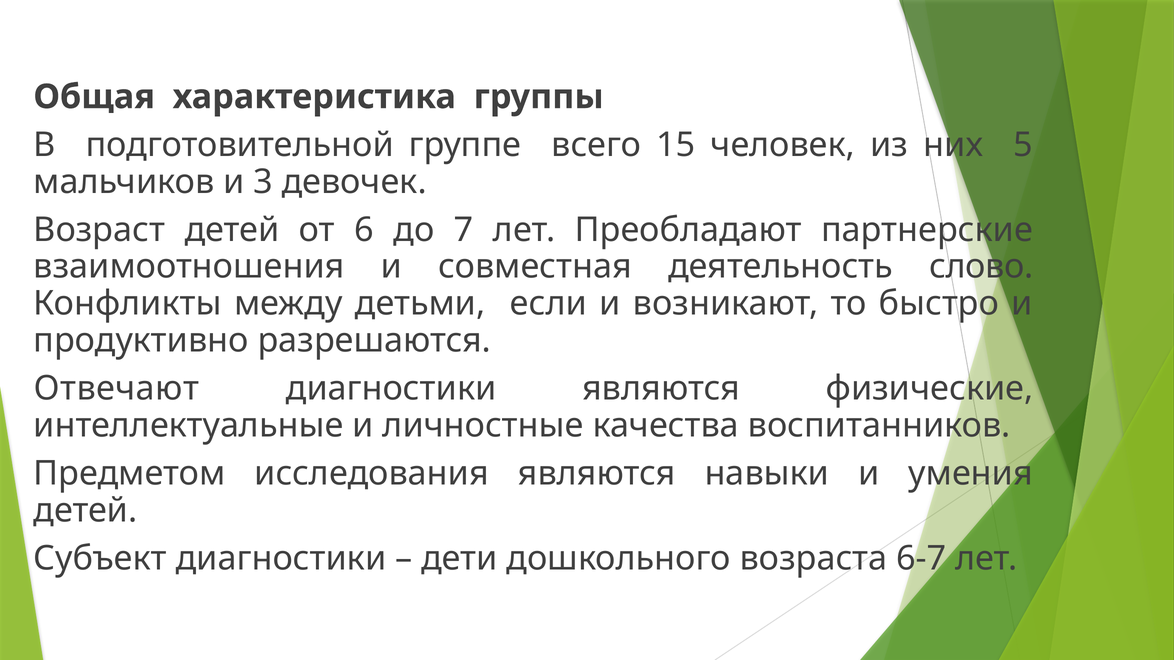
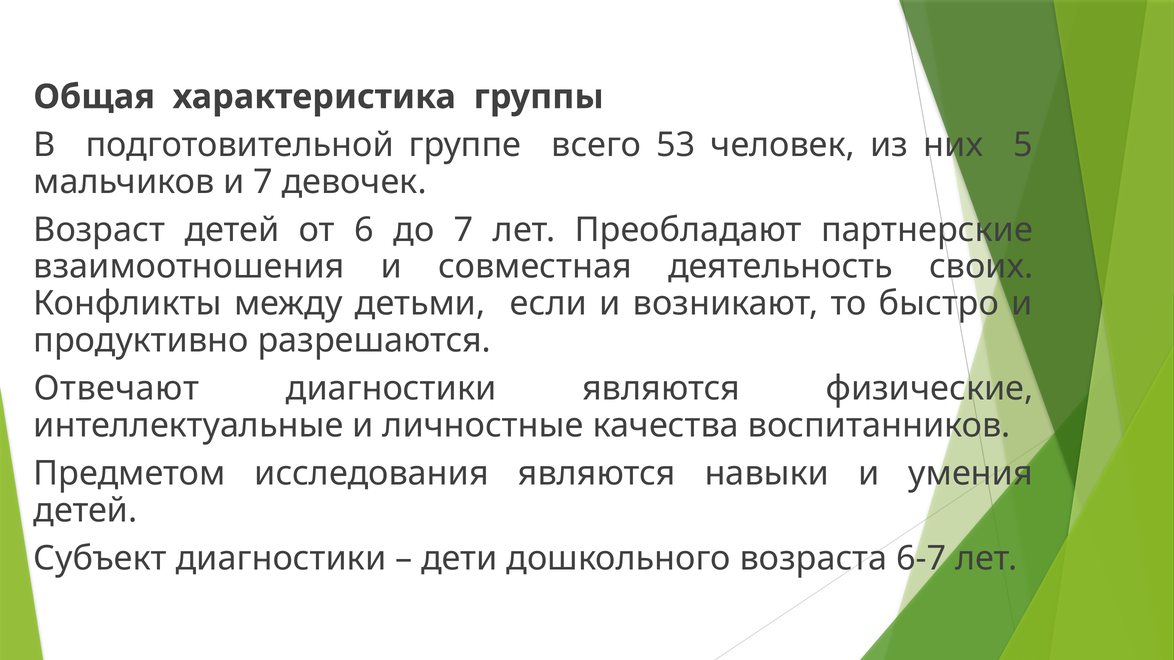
15: 15 -> 53
и 3: 3 -> 7
слово: слово -> своих
